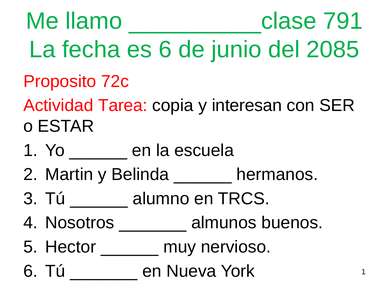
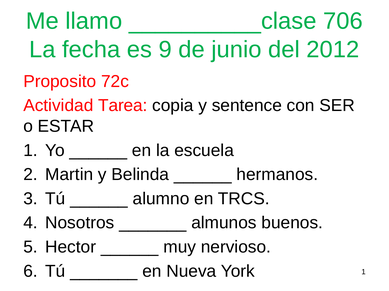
791: 791 -> 706
es 6: 6 -> 9
2085: 2085 -> 2012
interesan: interesan -> sentence
